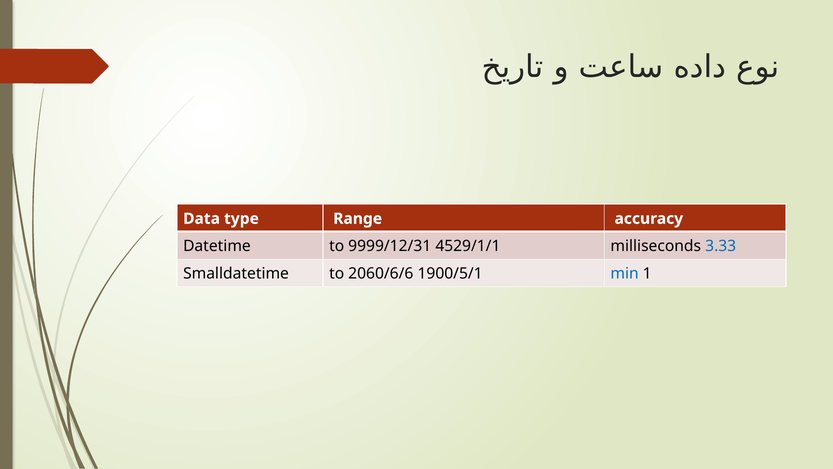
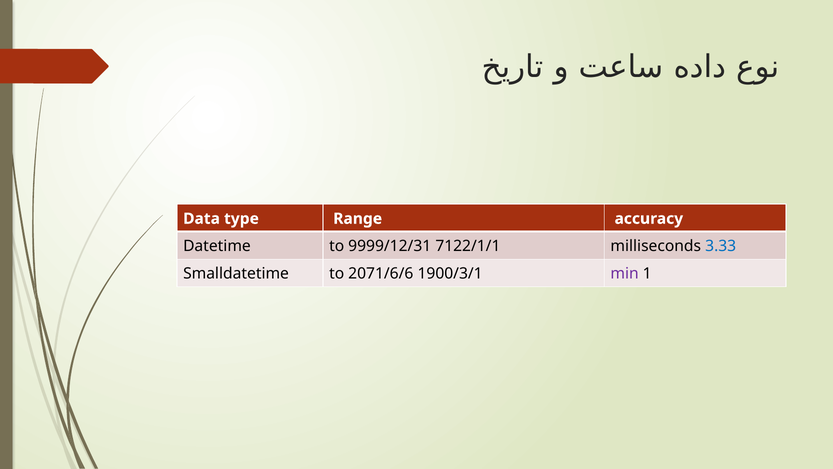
4529/1/1: 4529/1/1 -> 7122/1/1
2060/6/6: 2060/6/6 -> 2071/6/6
1900/5/1: 1900/5/1 -> 1900/3/1
min colour: blue -> purple
